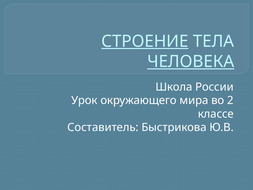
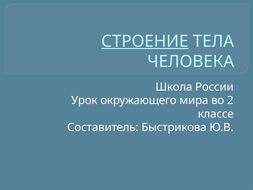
ЧЕЛОВЕКА underline: present -> none
